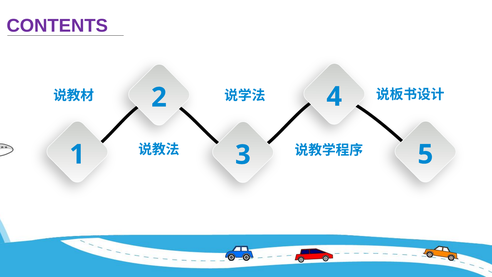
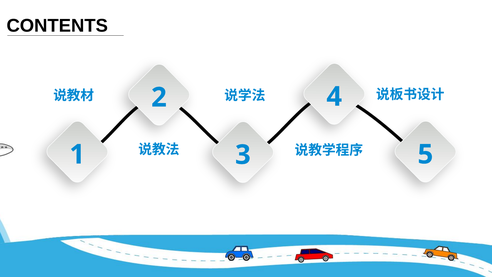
CONTENTS colour: purple -> black
